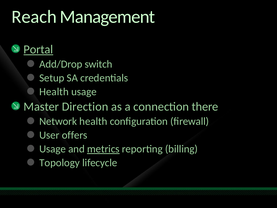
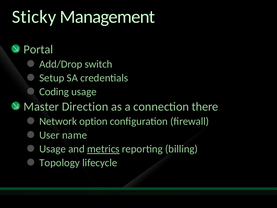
Reach: Reach -> Sticky
Portal underline: present -> none
Health at (54, 92): Health -> Coding
Network health: health -> option
offers: offers -> name
